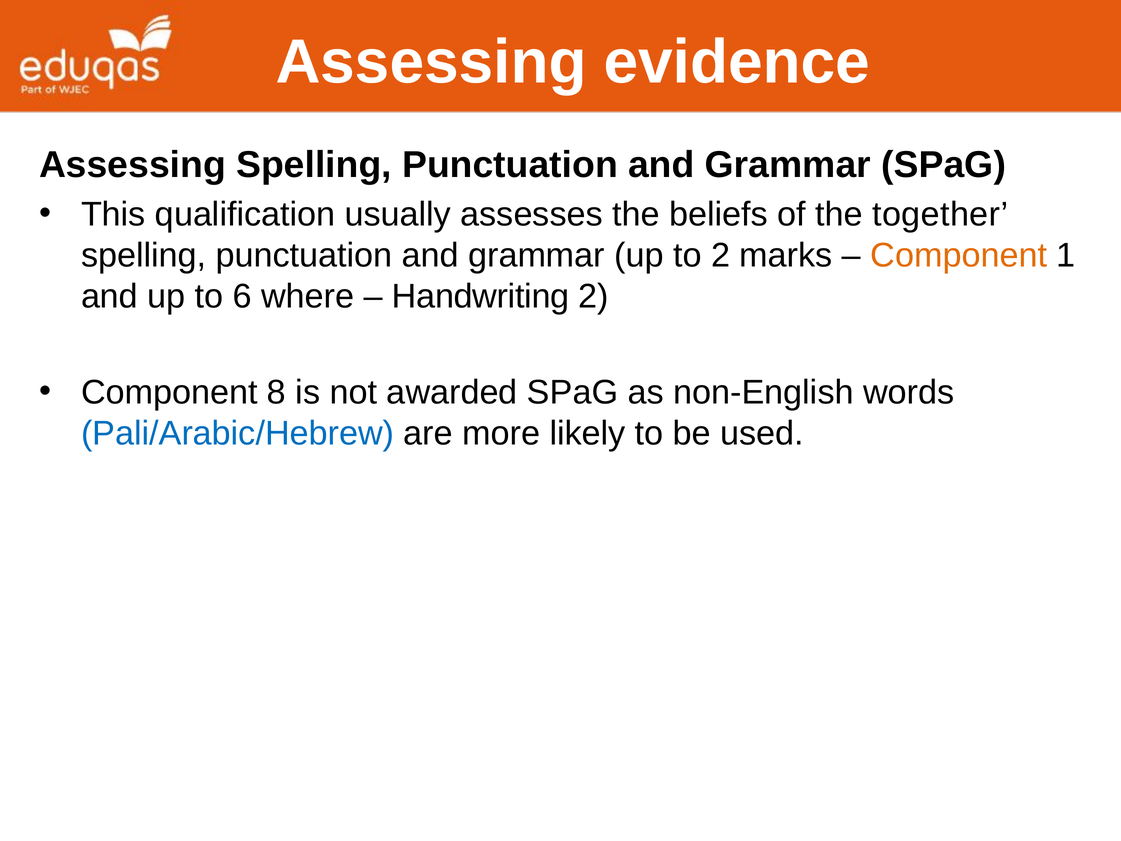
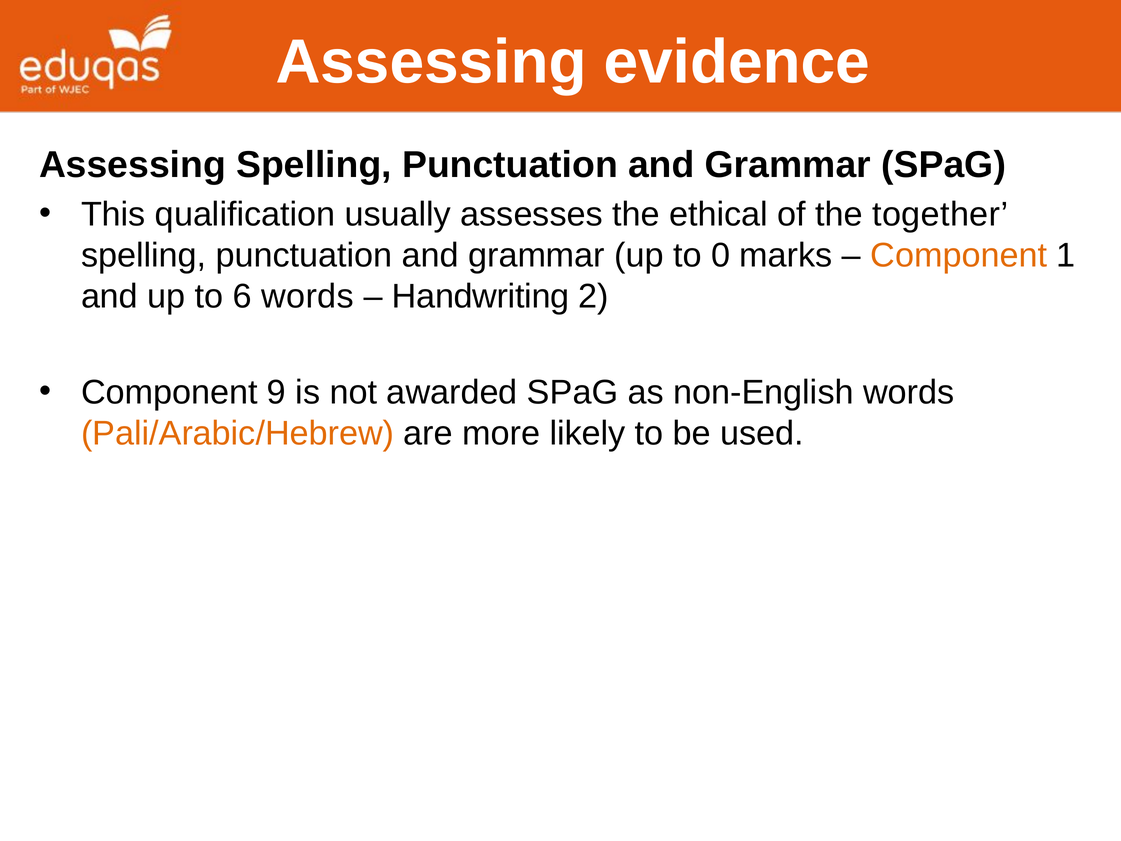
beliefs: beliefs -> ethical
to 2: 2 -> 0
6 where: where -> words
8: 8 -> 9
Pali/Arabic/Hebrew colour: blue -> orange
